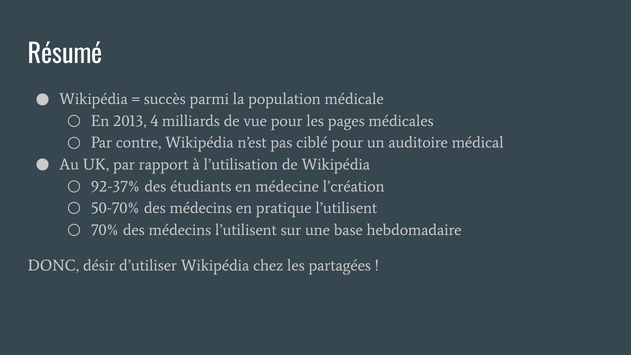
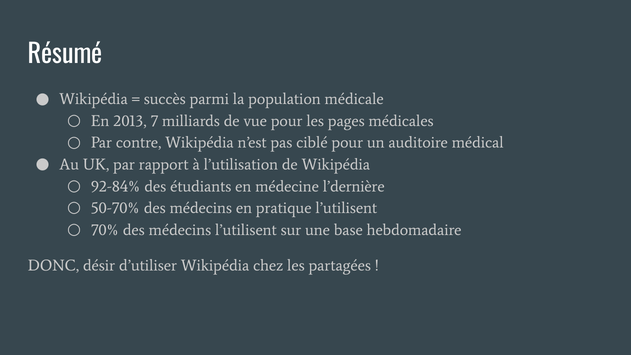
4: 4 -> 7
92-37%: 92-37% -> 92-84%
l’création: l’création -> l’dernière
